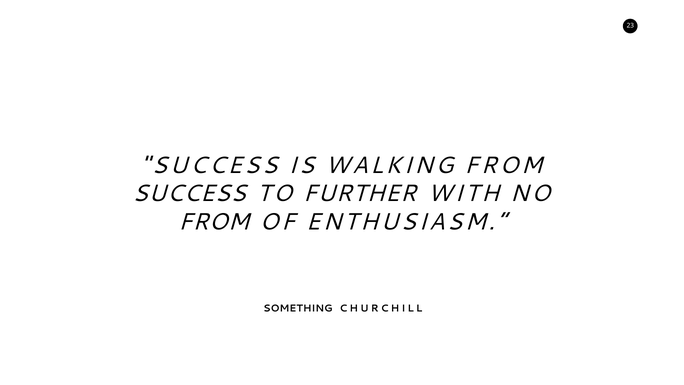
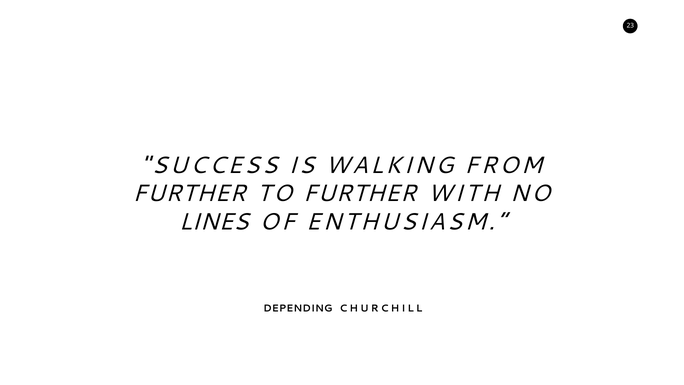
SUCCESS at (189, 194): SUCCESS -> FURTHER
FROM at (214, 222): FROM -> LINES
SOMETHING: SOMETHING -> DEPENDING
